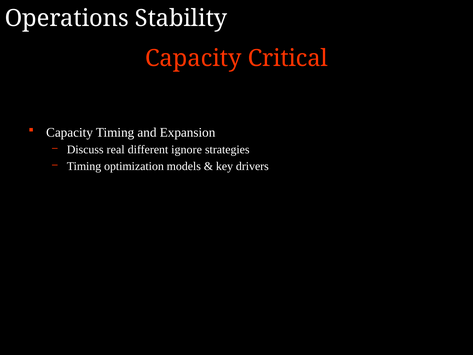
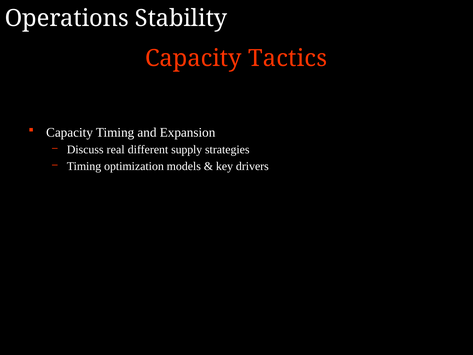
Critical: Critical -> Tactics
ignore: ignore -> supply
